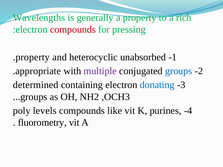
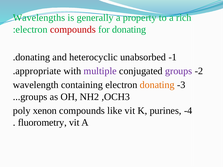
for pressing: pressing -> donating
property at (33, 57): property -> donating
groups at (179, 71) colour: blue -> purple
determined: determined -> wavelength
donating at (157, 85) colour: blue -> orange
levels: levels -> xenon
